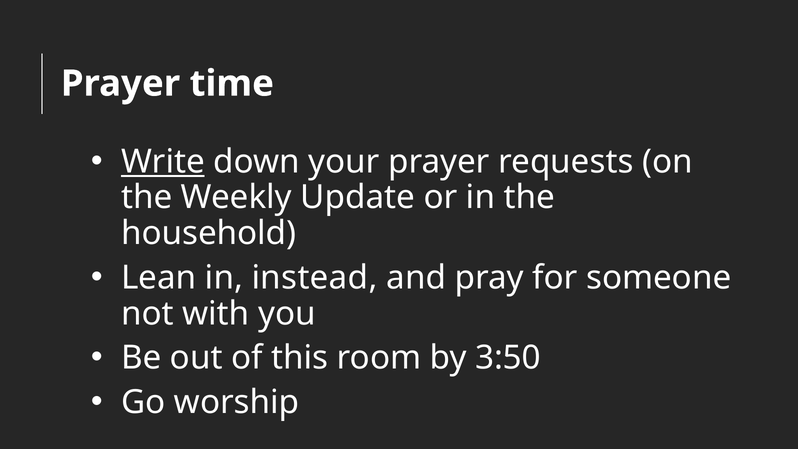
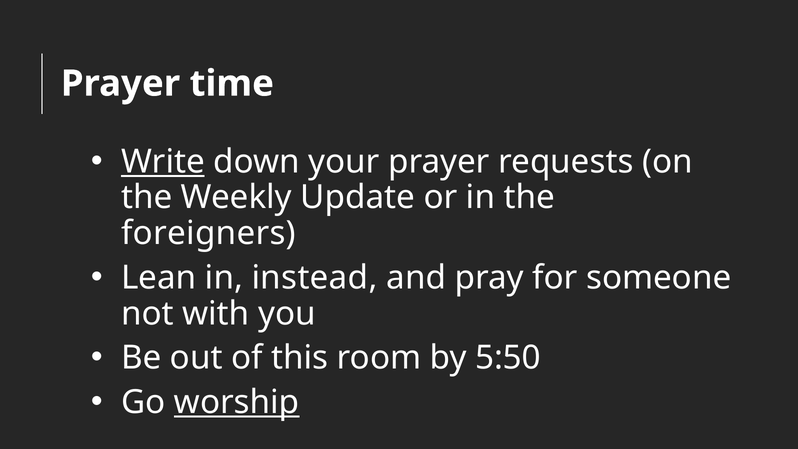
household: household -> foreigners
3:50: 3:50 -> 5:50
worship underline: none -> present
